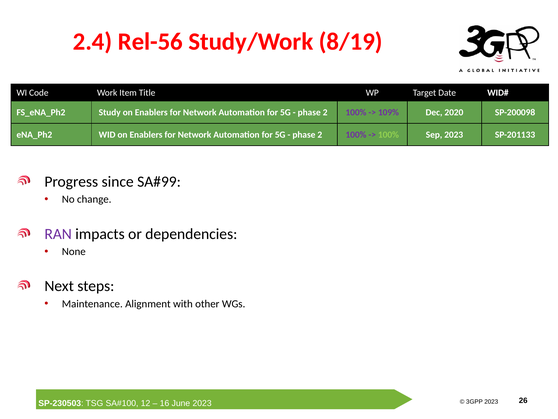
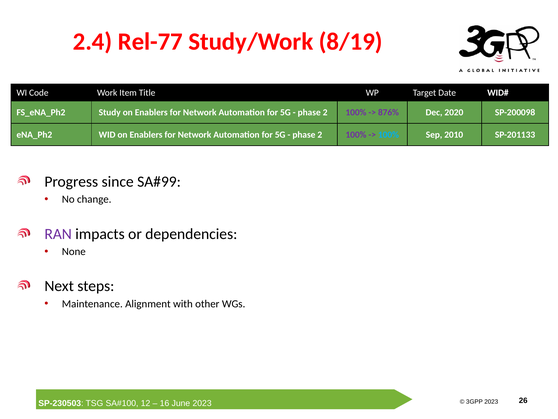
Rel-56: Rel-56 -> Rel-77
109%: 109% -> 876%
100% at (388, 135) colour: light green -> light blue
Sep 2023: 2023 -> 2010
